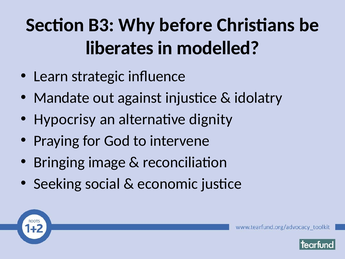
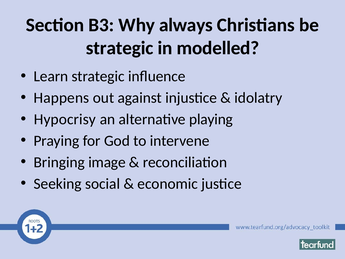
before: before -> always
liberates at (120, 48): liberates -> strategic
Mandate: Mandate -> Happens
dignity: dignity -> playing
